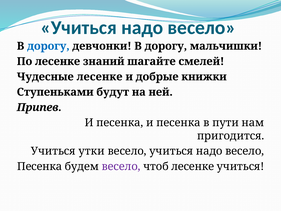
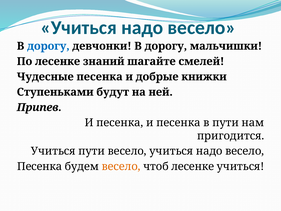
Чудесные лесенке: лесенке -> песенка
Учиться утки: утки -> пути
весело at (121, 166) colour: purple -> orange
